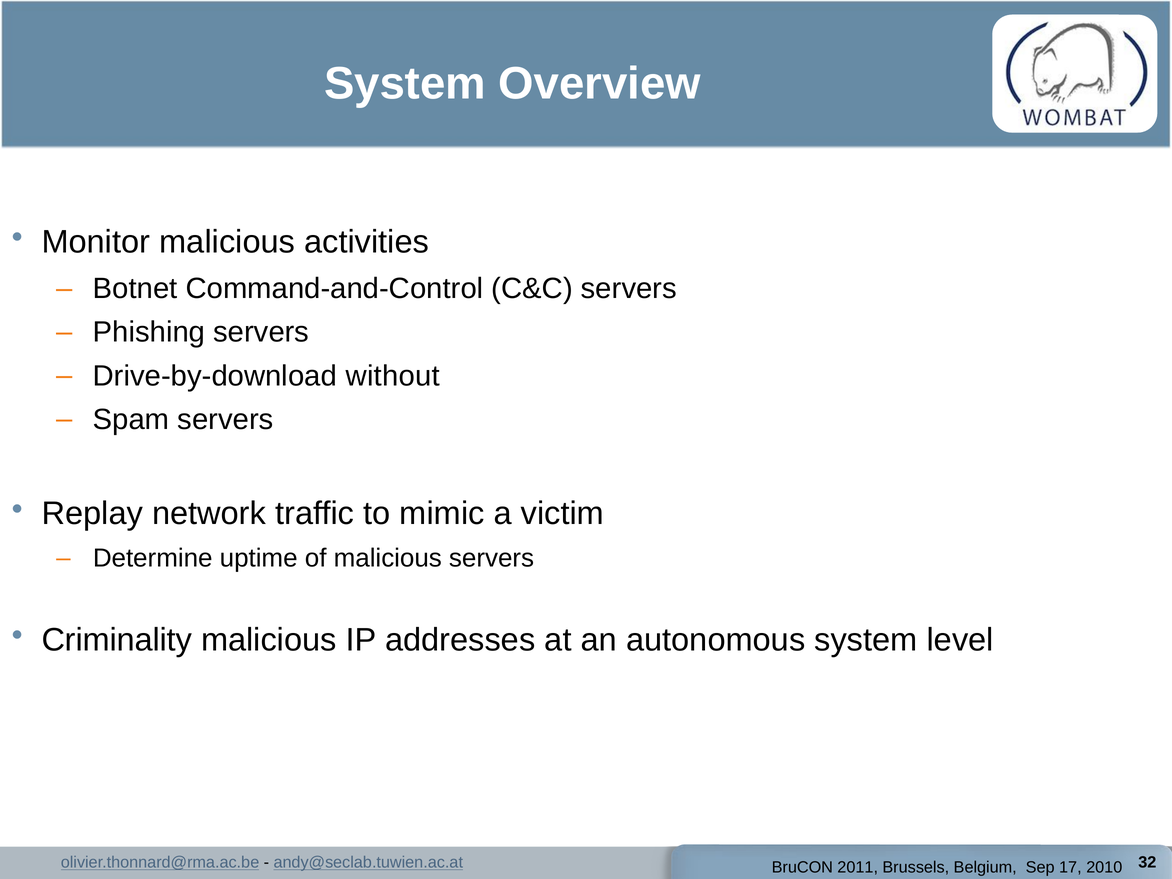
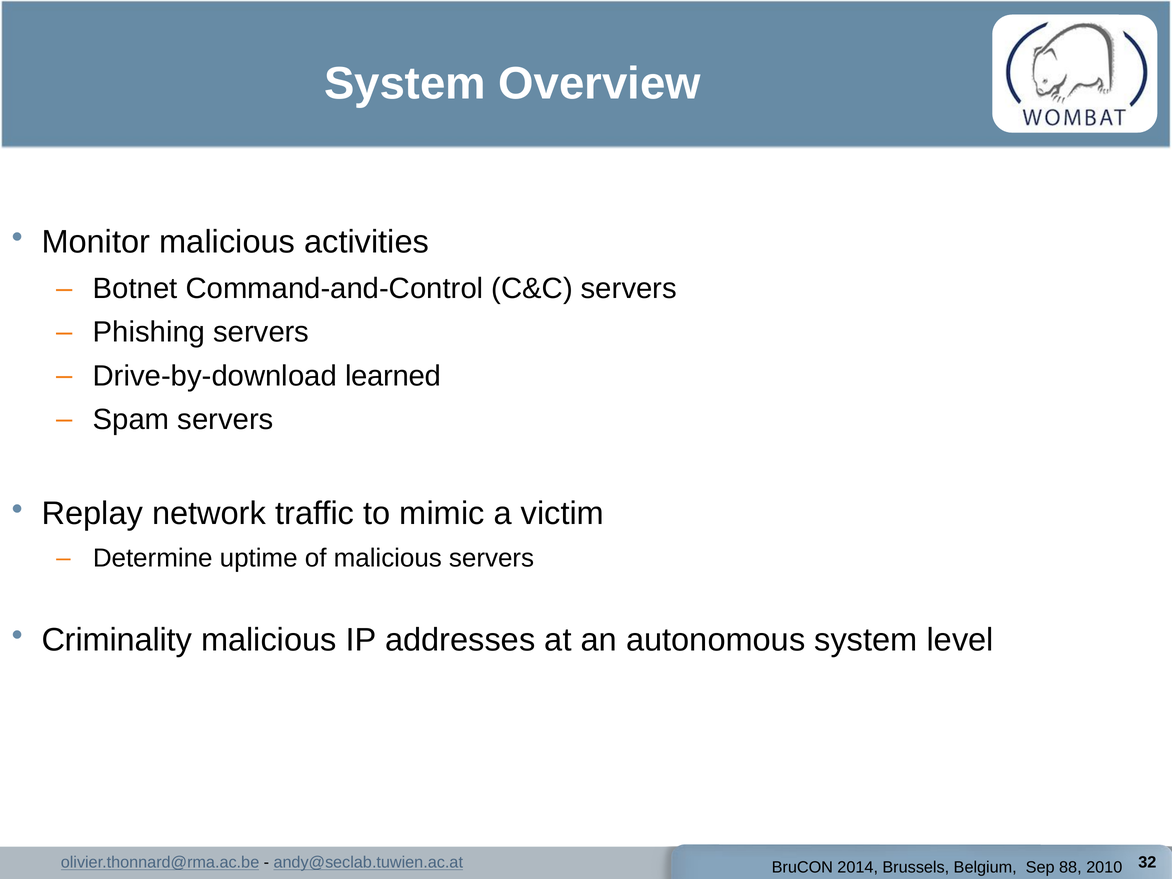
without: without -> learned
2011: 2011 -> 2014
17: 17 -> 88
